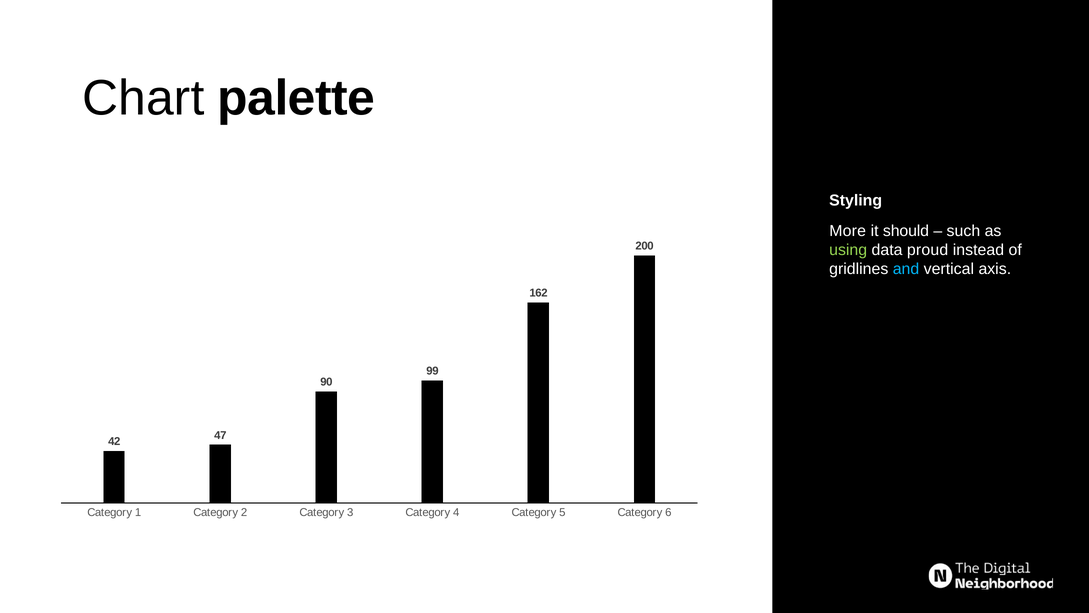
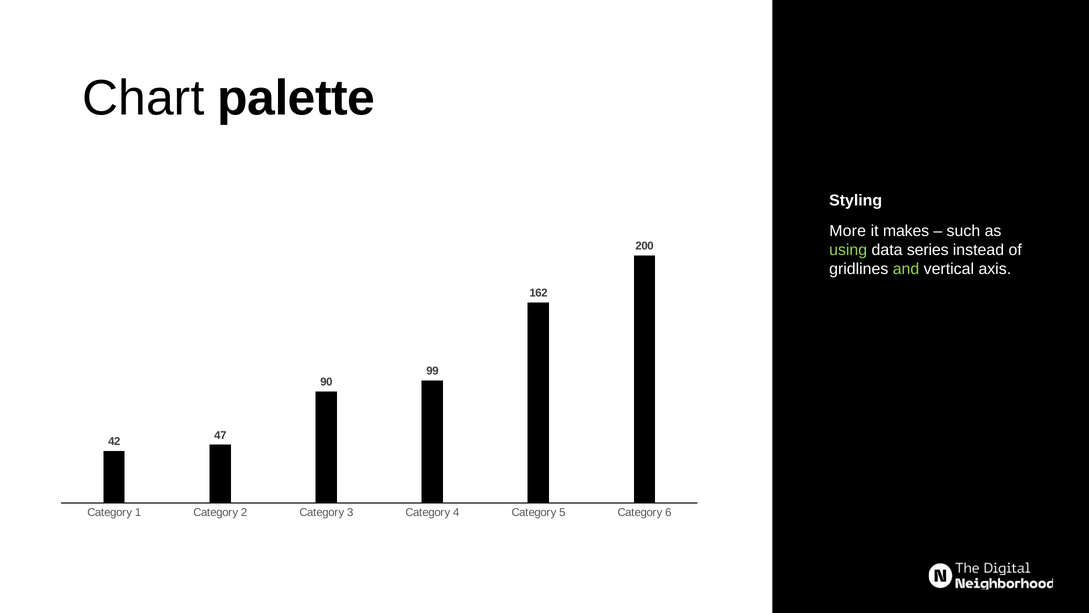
should: should -> makes
proud: proud -> series
and colour: light blue -> light green
